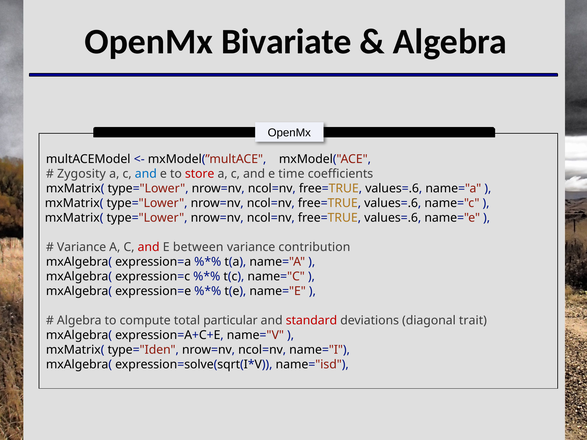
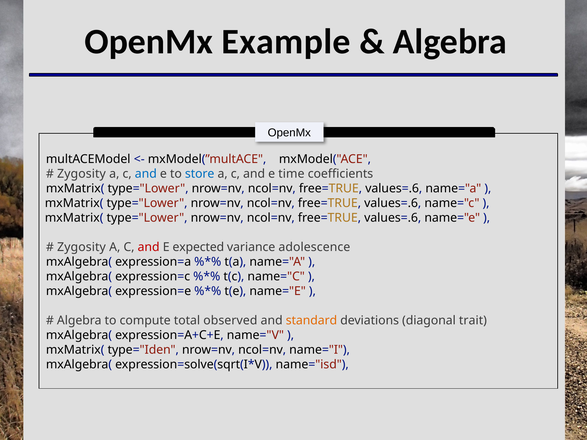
Bivariate: Bivariate -> Example
store colour: red -> blue
Variance at (82, 247): Variance -> Zygosity
between: between -> expected
contribution: contribution -> adolescence
particular: particular -> observed
standard colour: red -> orange
